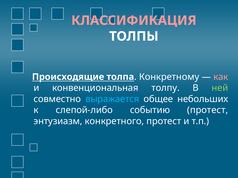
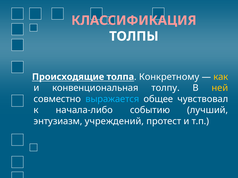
как colour: pink -> yellow
ней colour: light green -> yellow
небольших: небольших -> чувствовал
слепой-либо: слепой-либо -> начала-либо
событию протест: протест -> лучший
конкретного: конкретного -> учреждений
